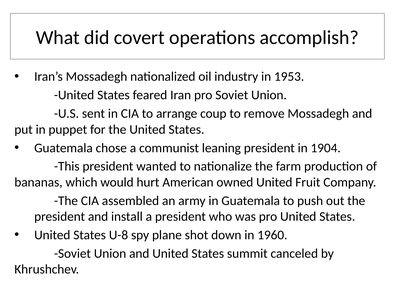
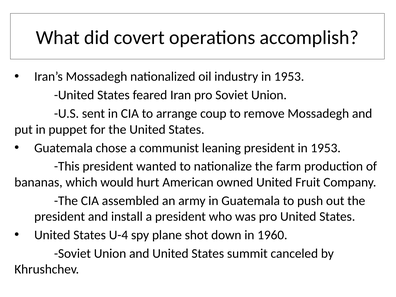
president in 1904: 1904 -> 1953
U-8: U-8 -> U-4
